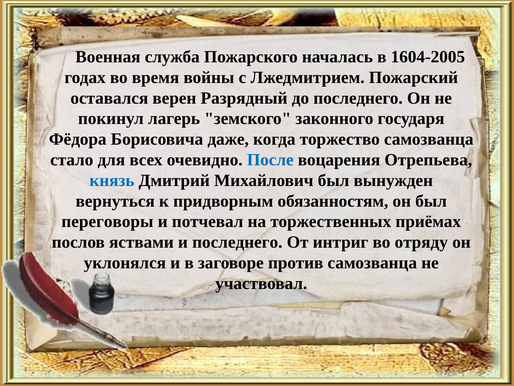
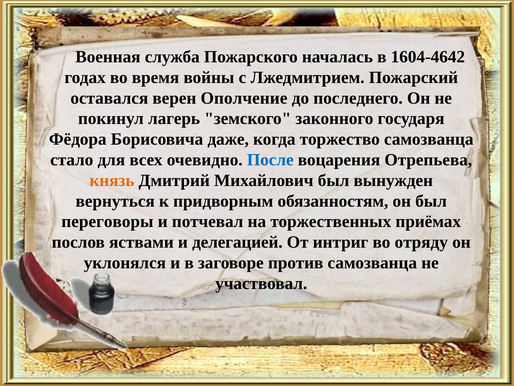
1604-2005: 1604-2005 -> 1604-4642
Разрядный: Разрядный -> Ополчение
князь colour: blue -> orange
и последнего: последнего -> делегацией
